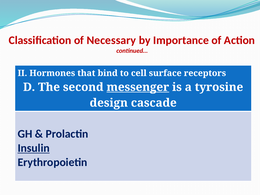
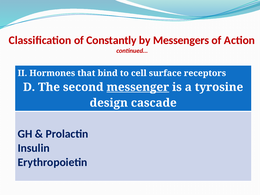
Necessary: Necessary -> Constantly
Importance: Importance -> Messengers
Insulin underline: present -> none
